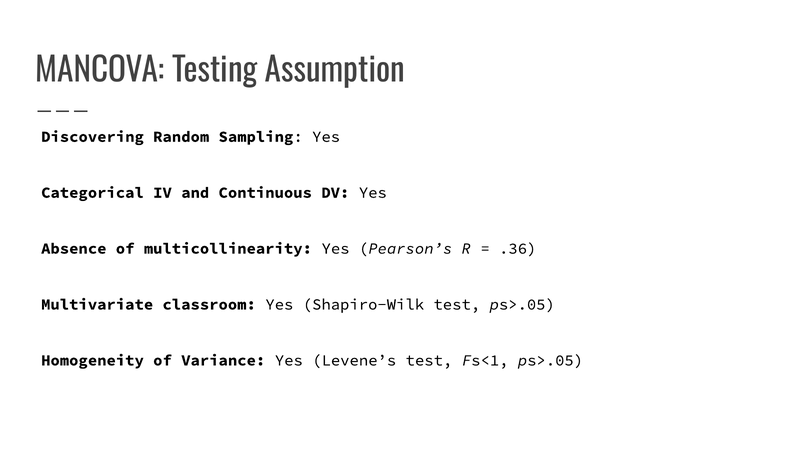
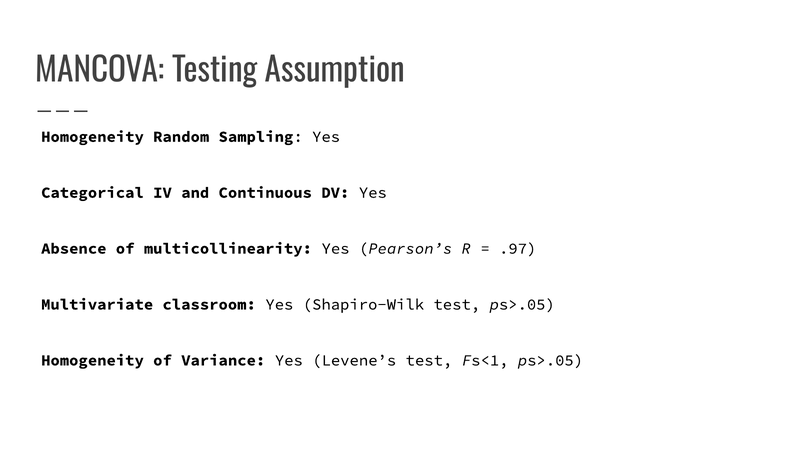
Discovering at (92, 137): Discovering -> Homogeneity
.36: .36 -> .97
